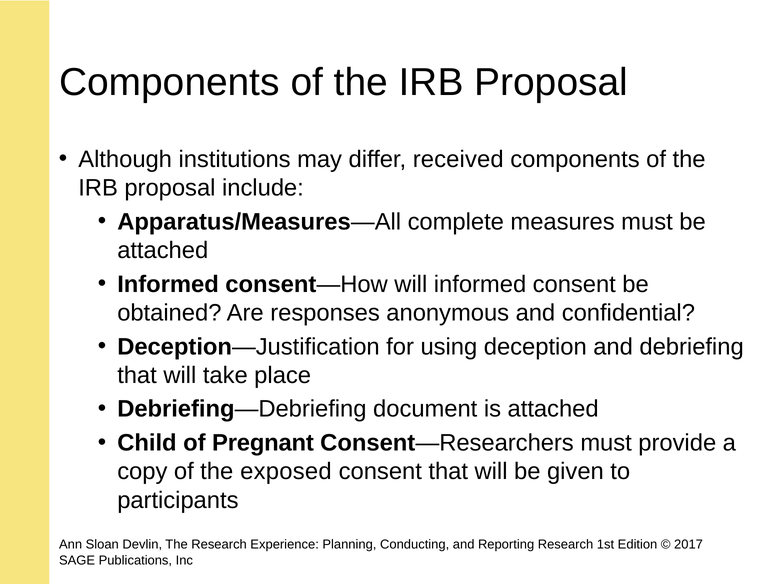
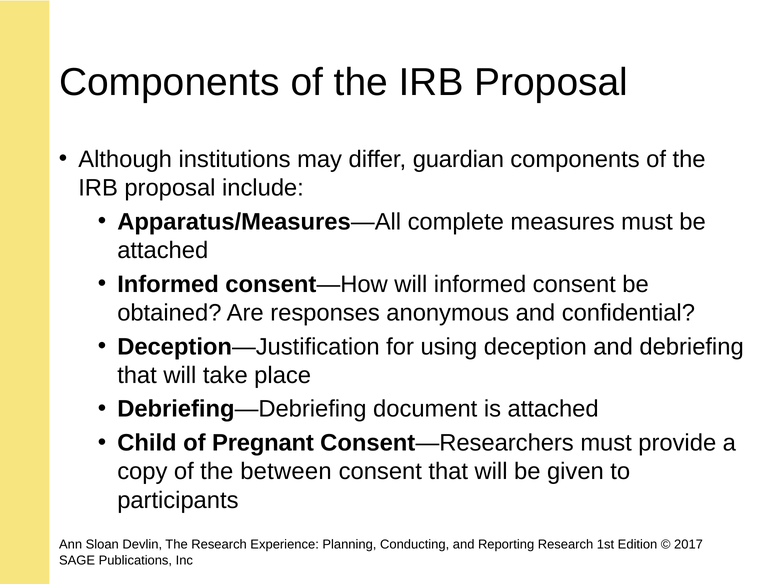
received: received -> guardian
exposed: exposed -> between
